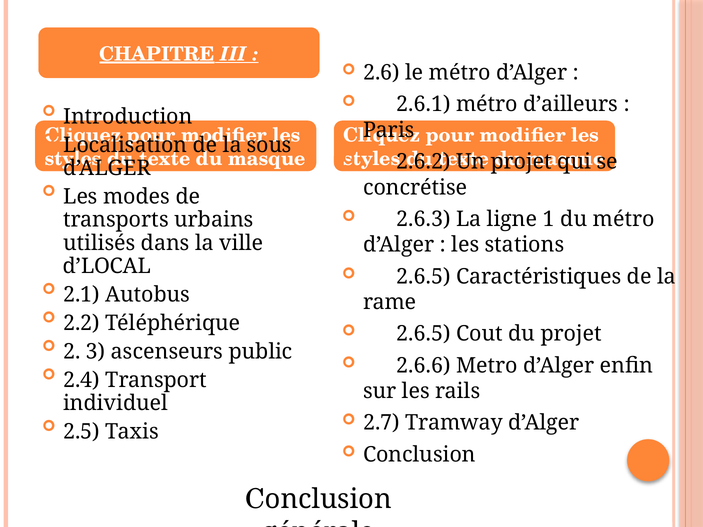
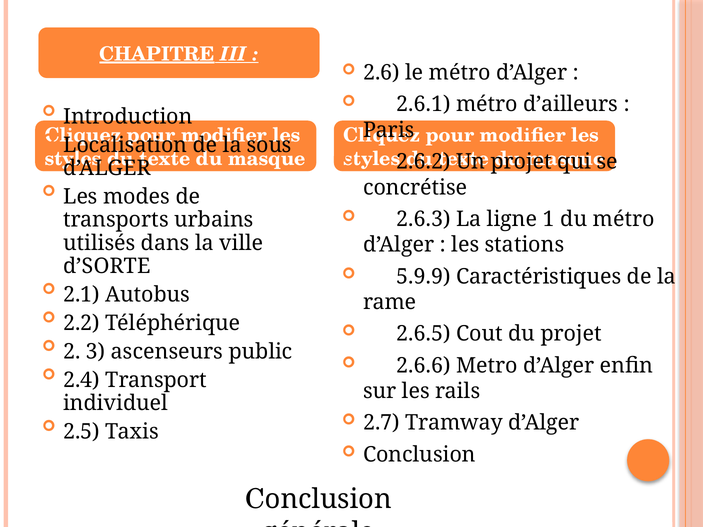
d’LOCAL: d’LOCAL -> d’SORTE
2.6.5 at (423, 277): 2.6.5 -> 5.9.9
